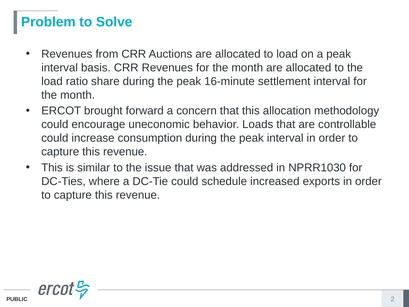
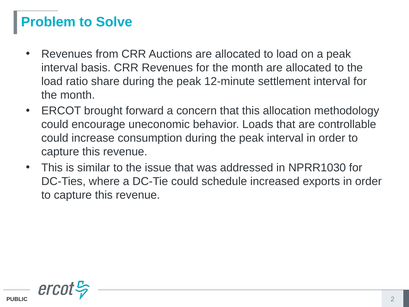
16-minute: 16-minute -> 12-minute
